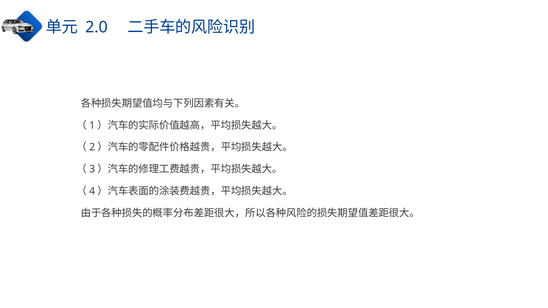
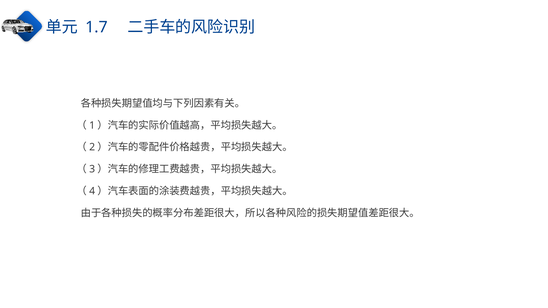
2.0: 2.0 -> 1.7
